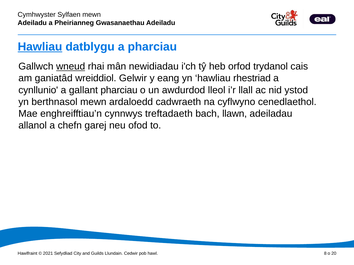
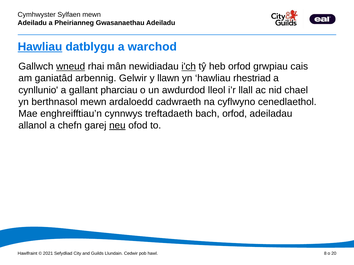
a pharciau: pharciau -> warchod
i'ch underline: none -> present
trydanol: trydanol -> grwpiau
wreiddiol: wreiddiol -> arbennig
eang: eang -> llawn
ystod: ystod -> chael
bach llawn: llawn -> orfod
neu underline: none -> present
